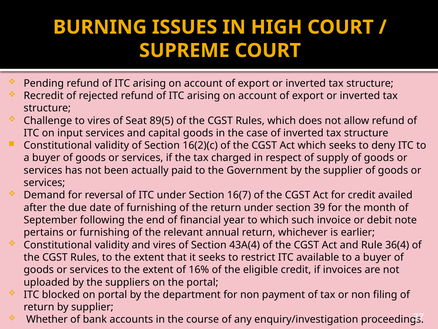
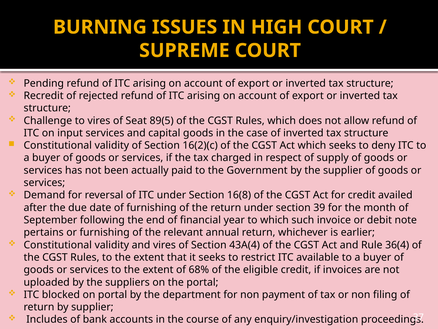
16(7: 16(7 -> 16(8
16%: 16% -> 68%
Whether: Whether -> Includes
